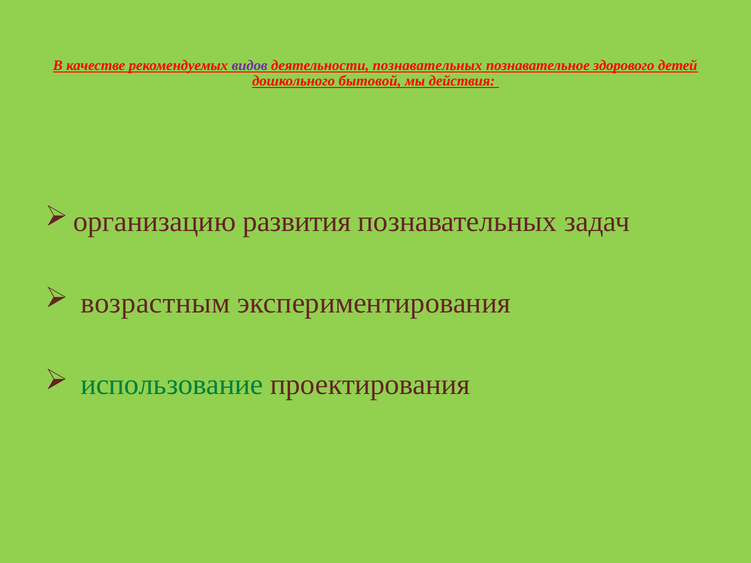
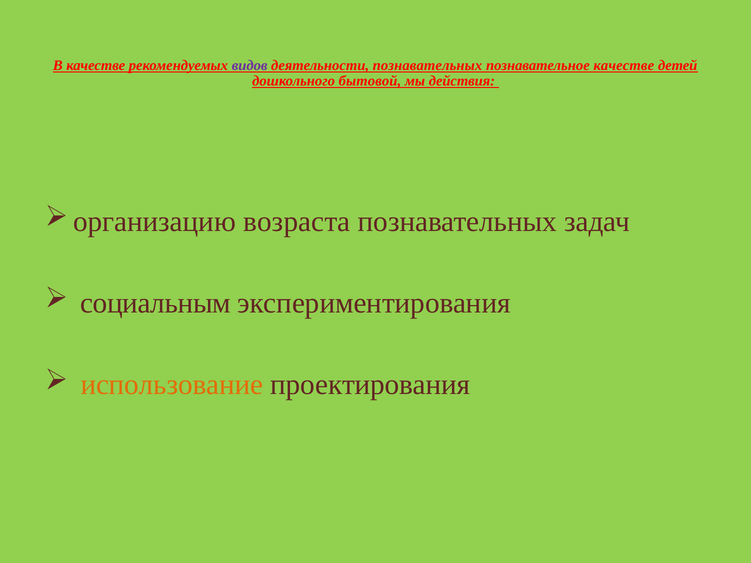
познавательное здорового: здорового -> качестве
развития: развития -> возраста
возрастным: возрастным -> социальным
использование colour: green -> orange
